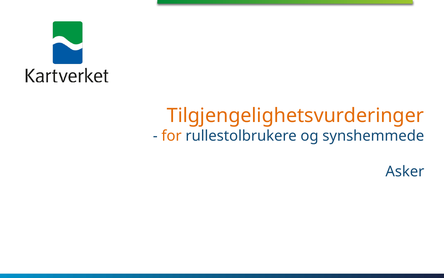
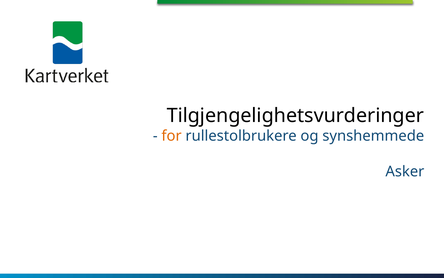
Tilgjengelighetsvurderinger colour: orange -> black
